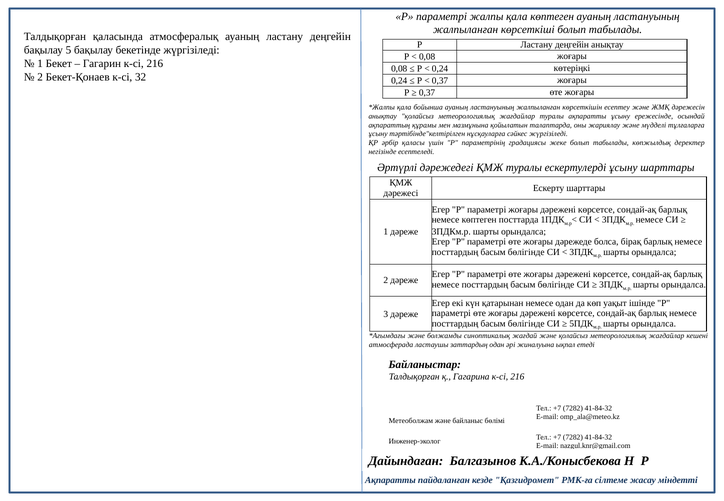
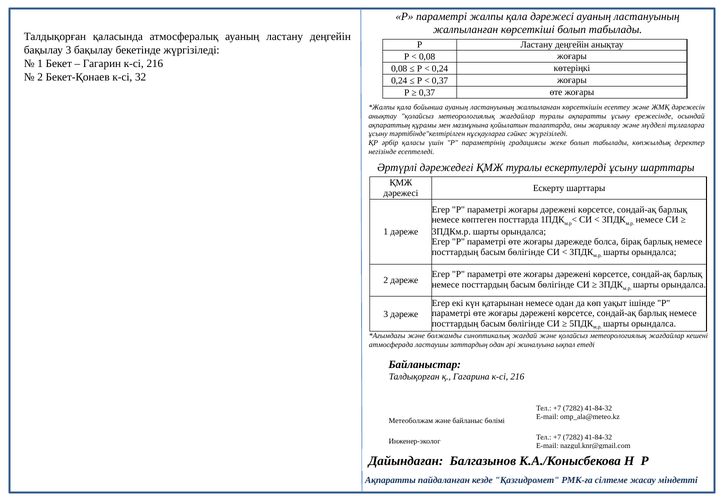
қала көптеген: көптеген -> дәрежесі
бақылау 5: 5 -> 3
